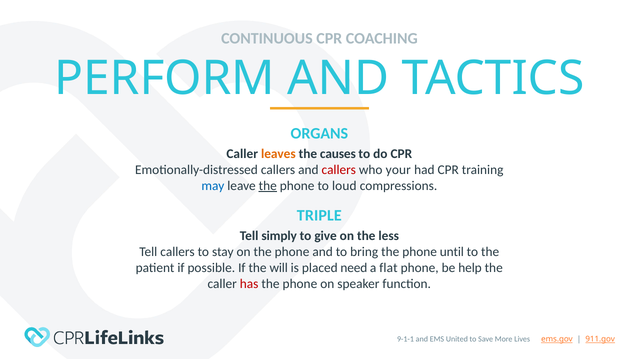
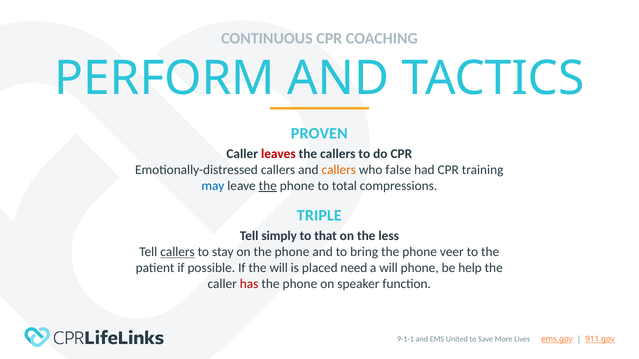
ORGANS: ORGANS -> PROVEN
leaves colour: orange -> red
the causes: causes -> callers
callers at (339, 170) colour: red -> orange
your: your -> false
loud: loud -> total
give: give -> that
callers at (178, 252) underline: none -> present
until: until -> veer
a flat: flat -> will
